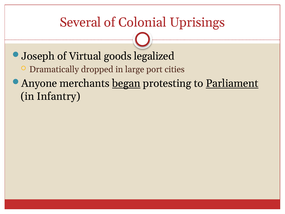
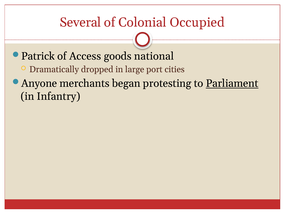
Uprisings: Uprisings -> Occupied
Joseph: Joseph -> Patrick
Virtual: Virtual -> Access
legalized: legalized -> national
began underline: present -> none
